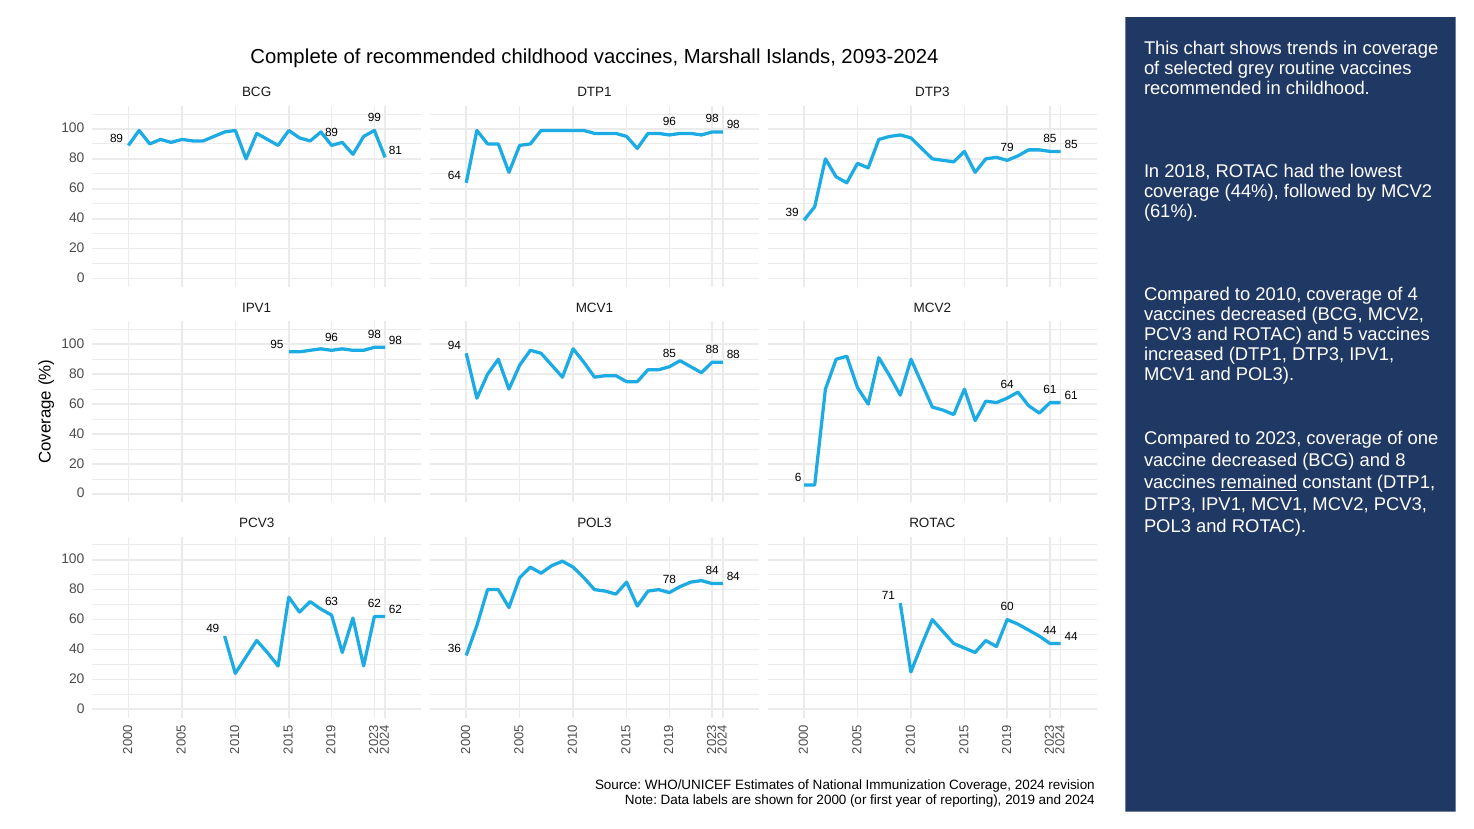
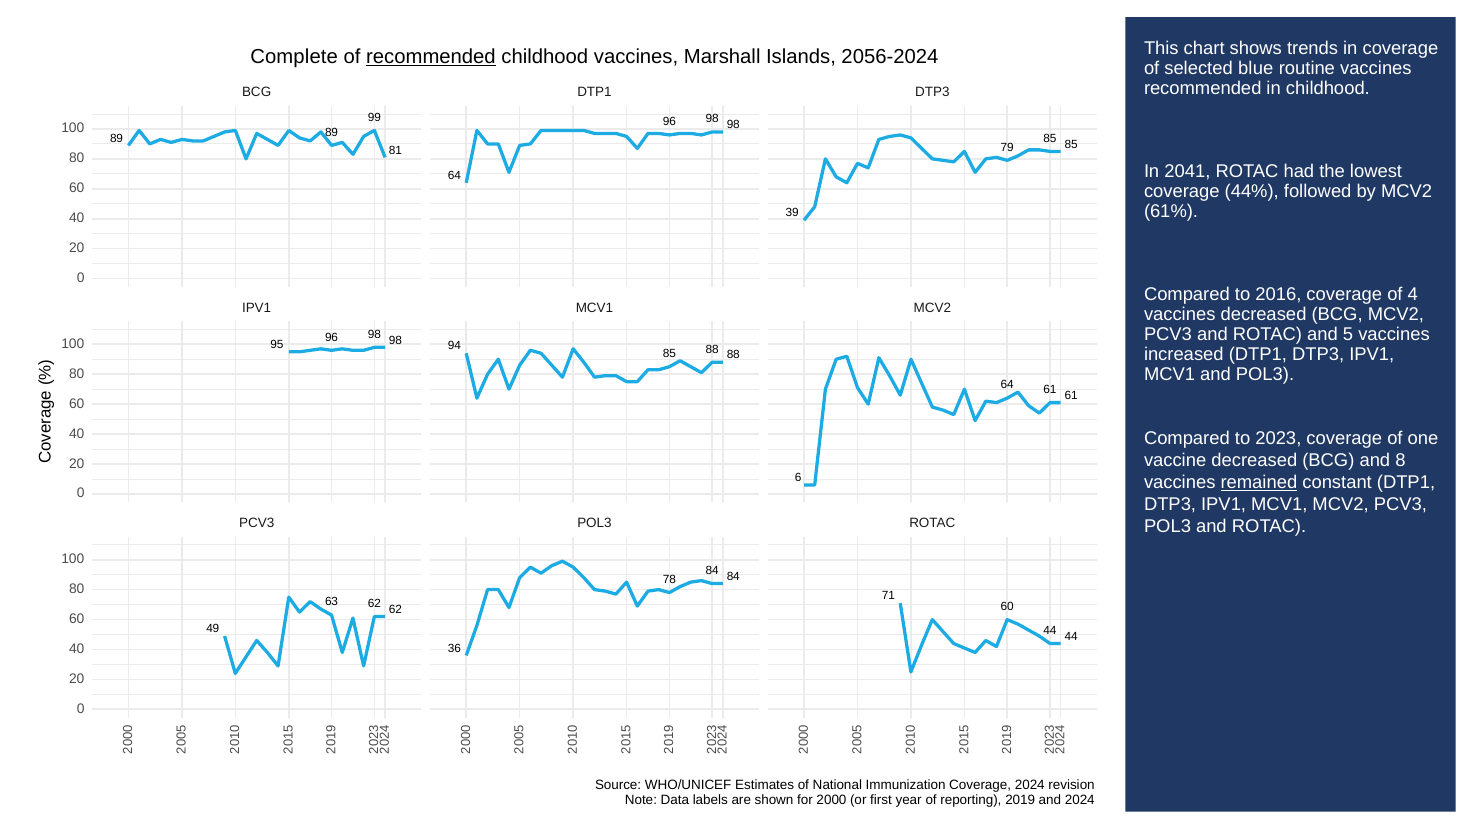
recommended at (431, 57) underline: none -> present
2093-2024: 2093-2024 -> 2056-2024
grey: grey -> blue
2018: 2018 -> 2041
2010: 2010 -> 2016
